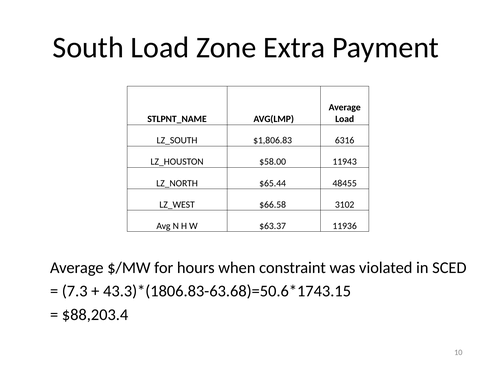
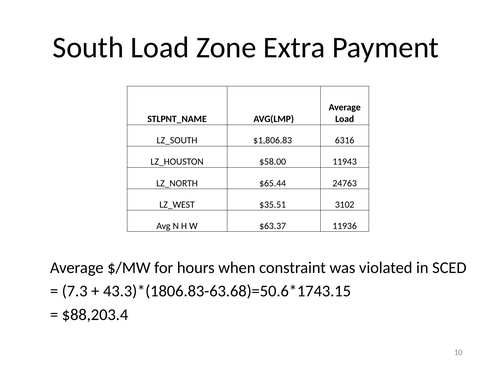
48455: 48455 -> 24763
$66.58: $66.58 -> $35.51
